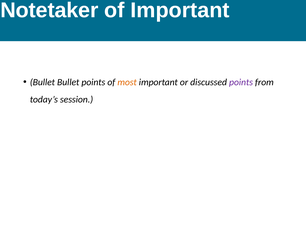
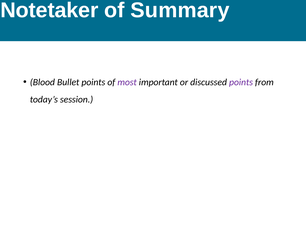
of Important: Important -> Summary
Bullet at (42, 82): Bullet -> Blood
most colour: orange -> purple
